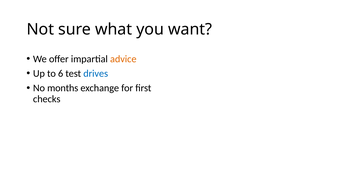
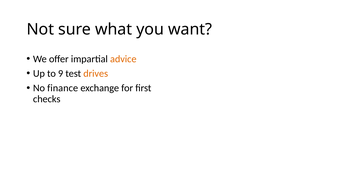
6: 6 -> 9
drives colour: blue -> orange
months: months -> finance
